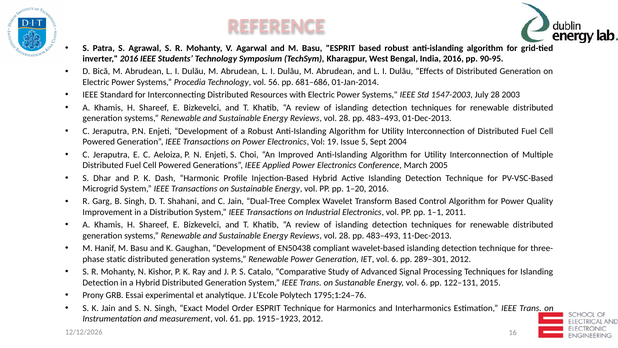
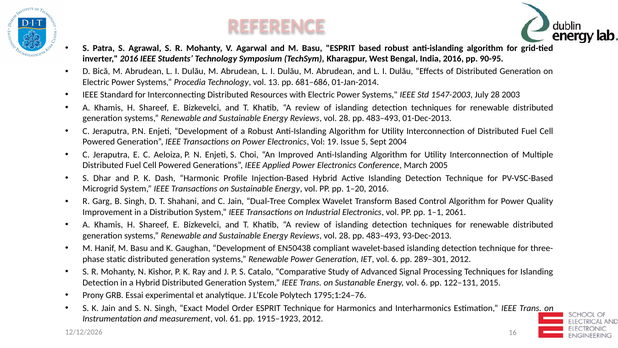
56: 56 -> 13
2011: 2011 -> 2061
11-Dec-2013: 11-Dec-2013 -> 93-Dec-2013
